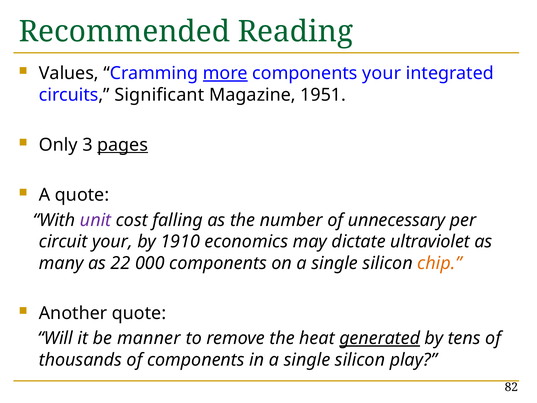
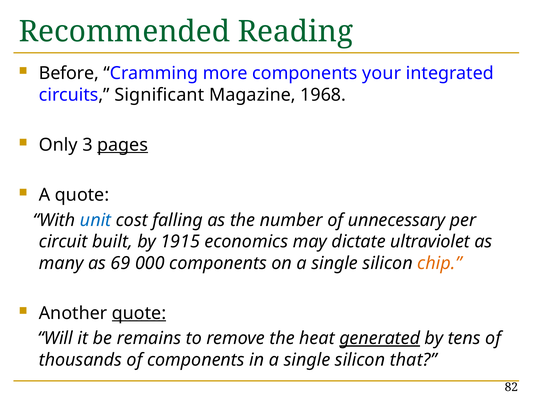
Values: Values -> Before
more underline: present -> none
1951: 1951 -> 1968
unit colour: purple -> blue
circuit your: your -> built
1910: 1910 -> 1915
22: 22 -> 69
quote at (139, 313) underline: none -> present
manner: manner -> remains
play: play -> that
